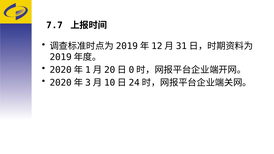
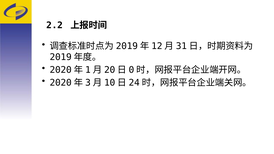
7.7: 7.7 -> 2.2
